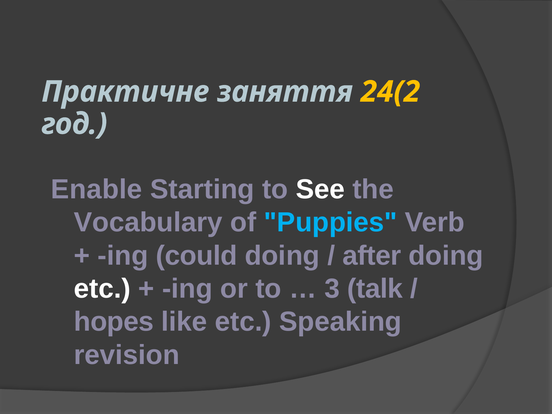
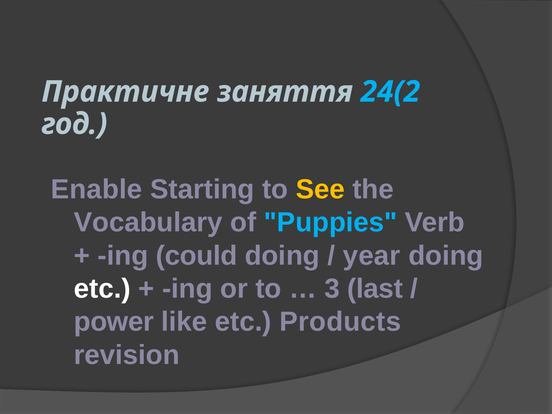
24(2 colour: yellow -> light blue
See colour: white -> yellow
after: after -> year
talk: talk -> last
hopes: hopes -> power
Speaking: Speaking -> Products
